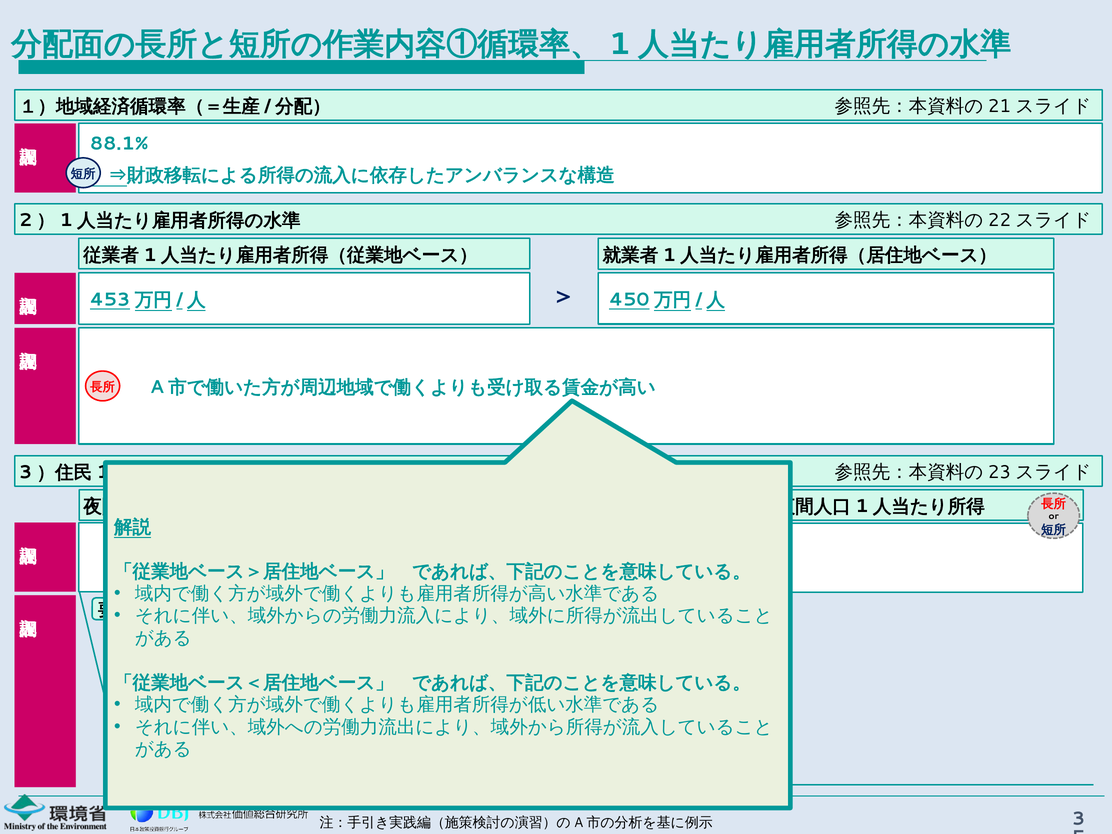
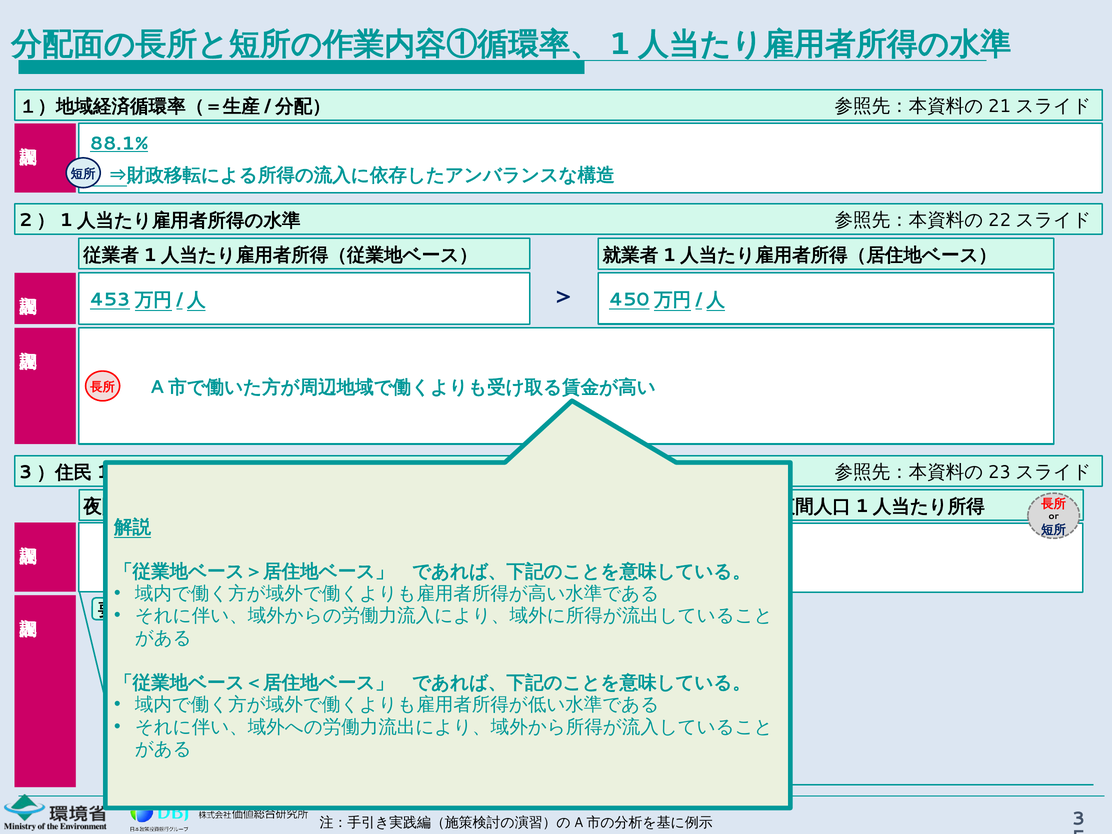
88.1% underline: none -> present
